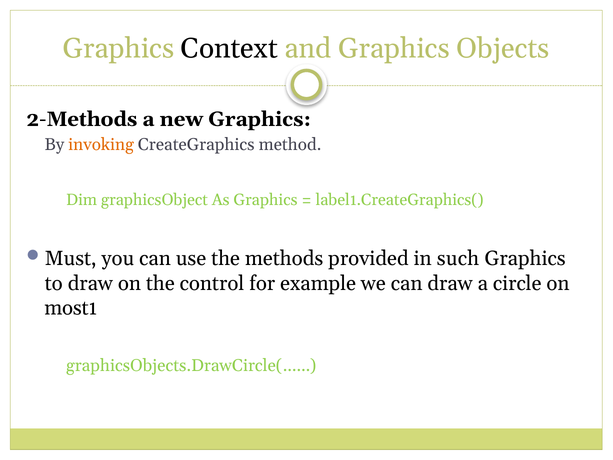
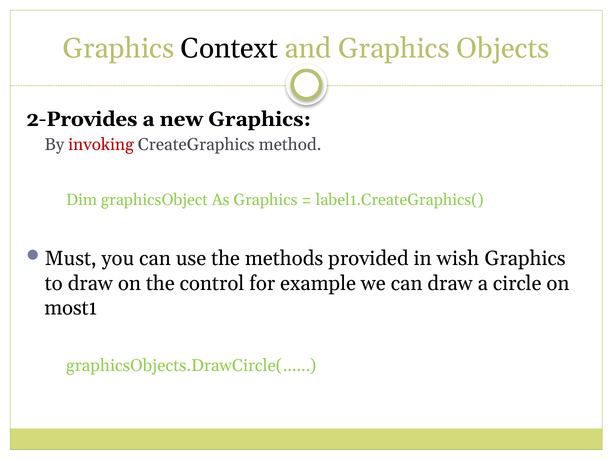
2-Methods: 2-Methods -> 2-Provides
invoking colour: orange -> red
such: such -> wish
